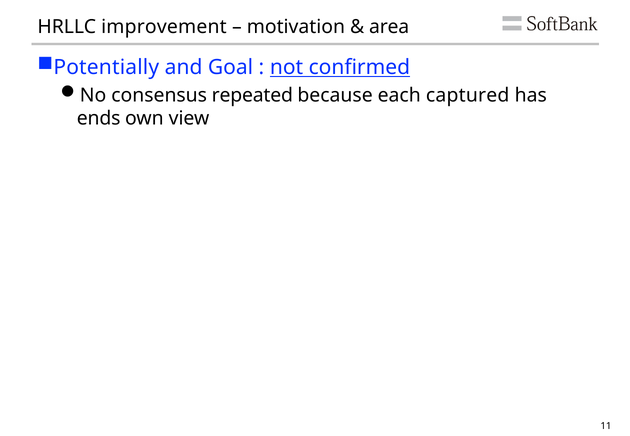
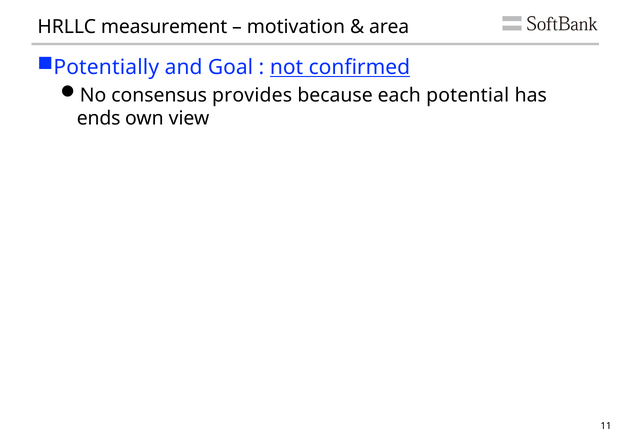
improvement: improvement -> measurement
repeated: repeated -> provides
captured: captured -> potential
